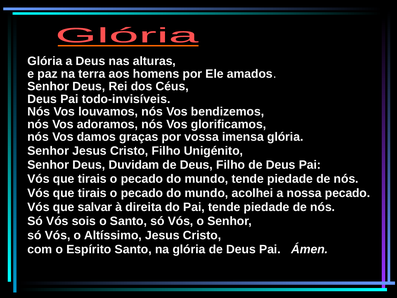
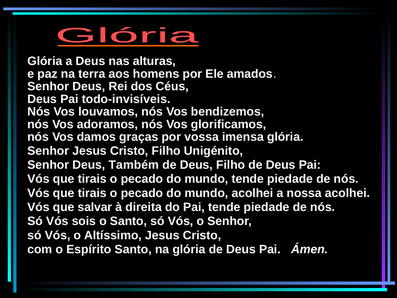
Duvidam: Duvidam -> Também
nossa pecado: pecado -> acolhei
